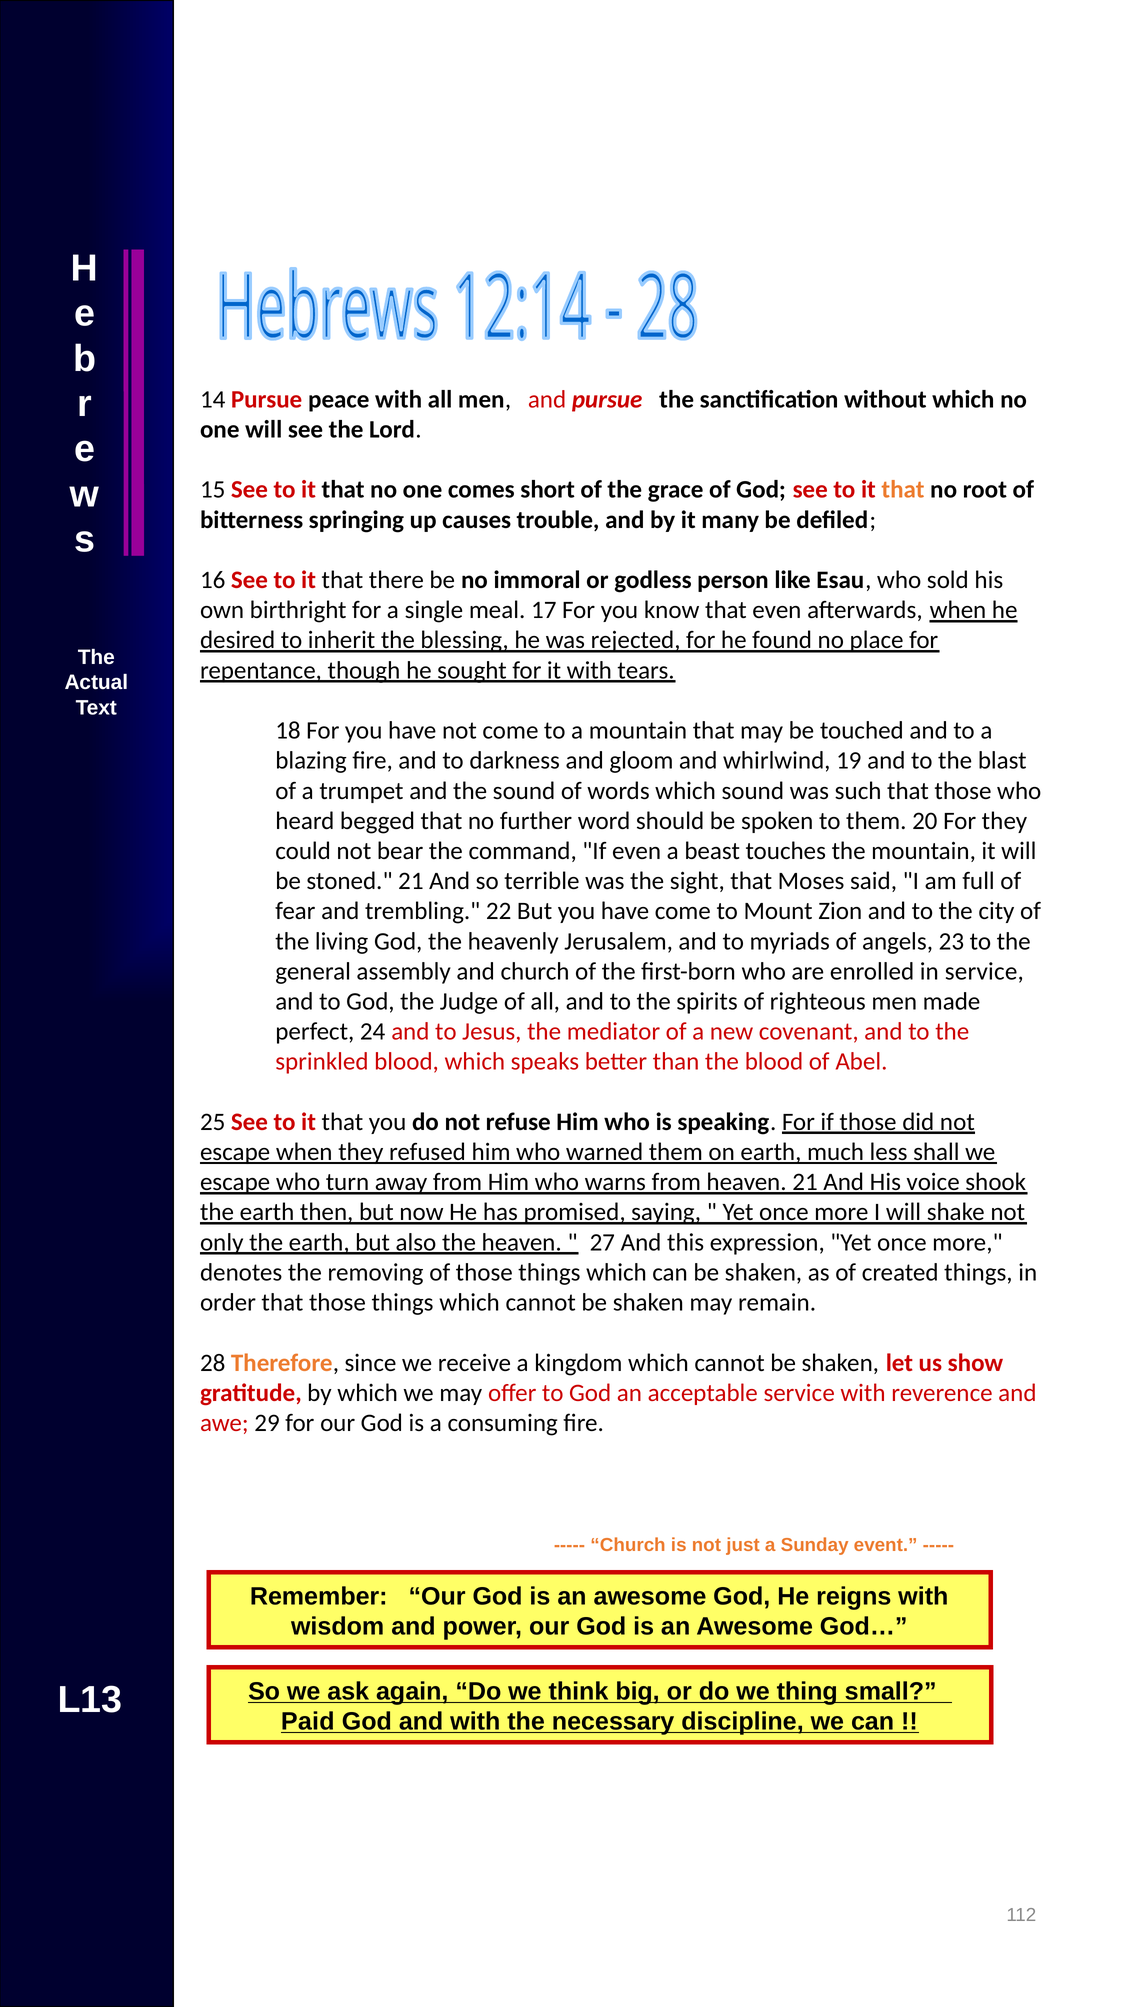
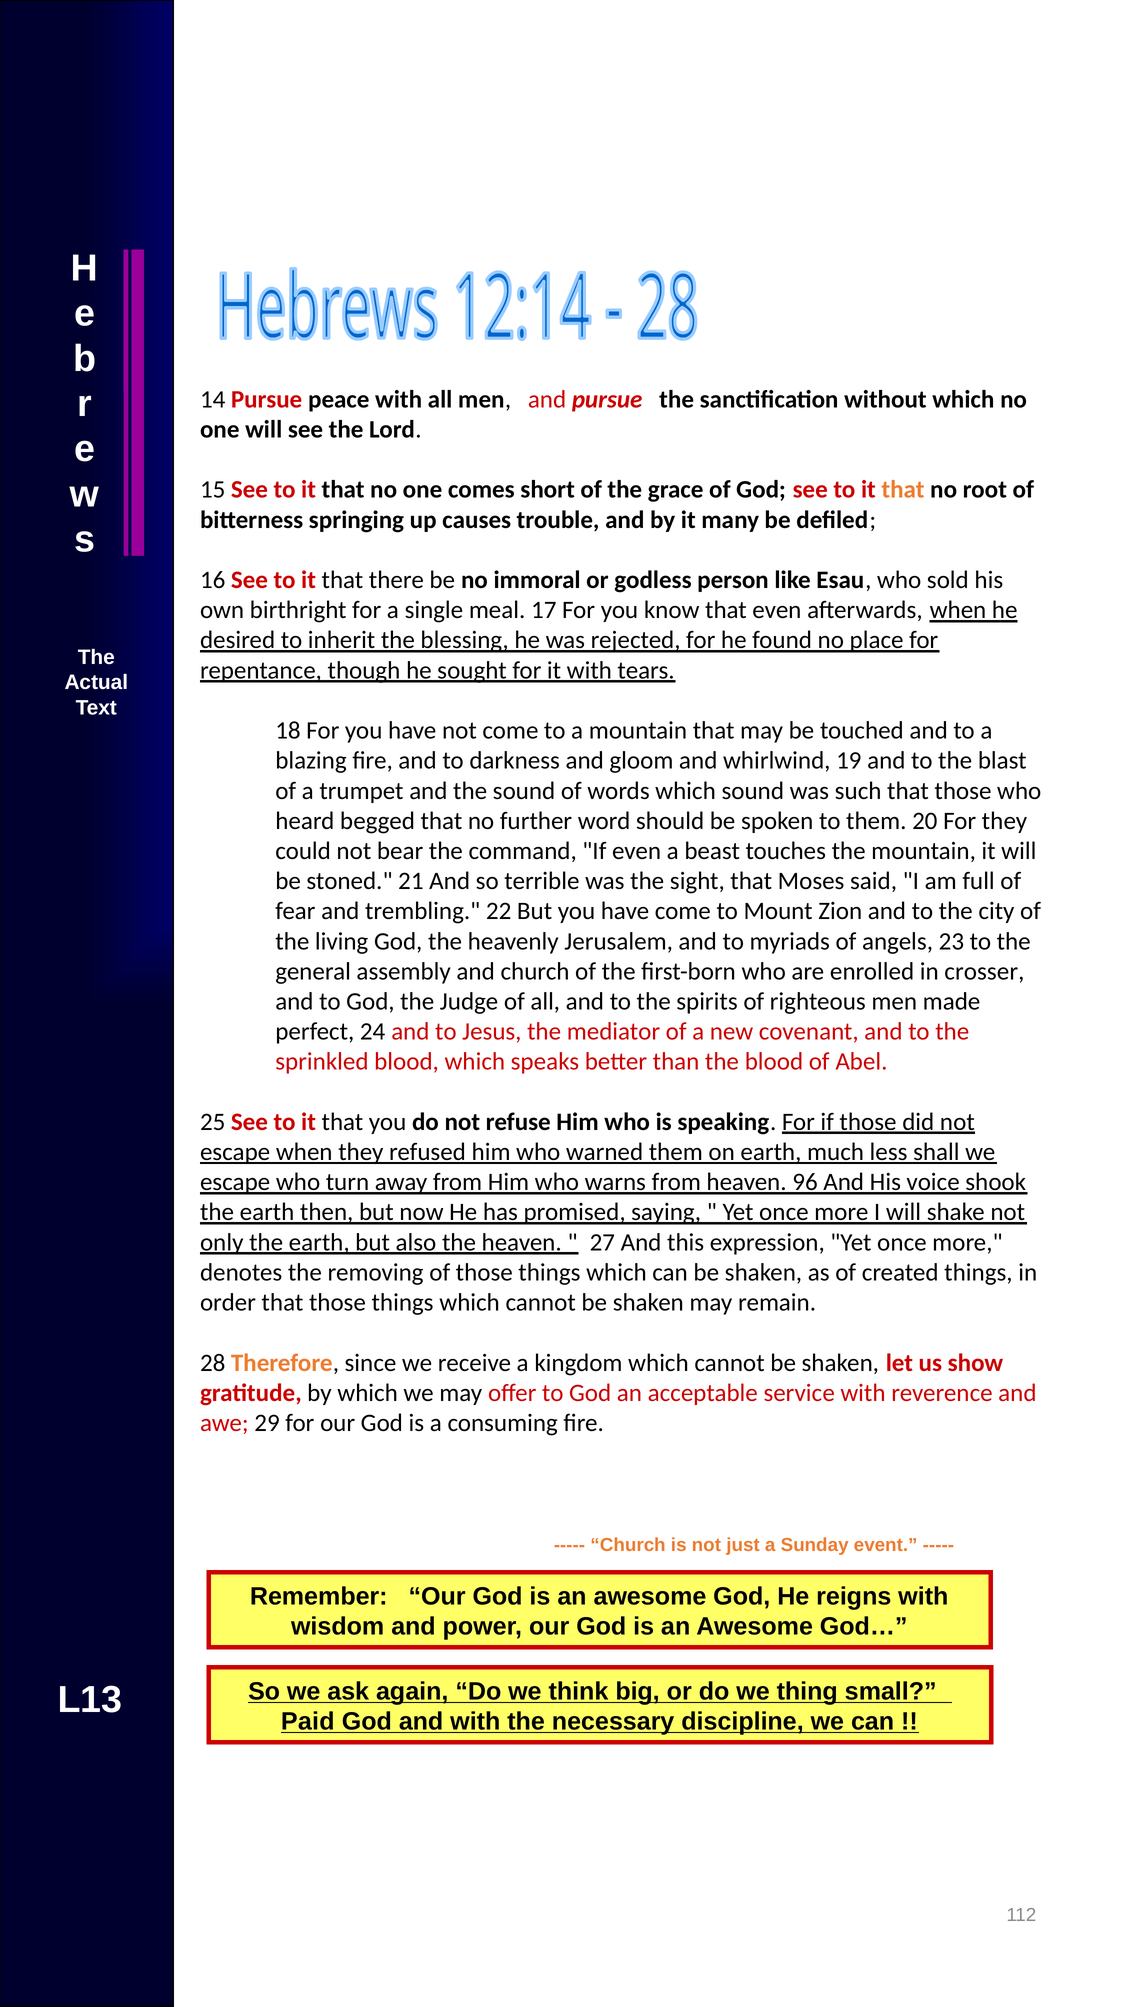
in service: service -> crosser
heaven 21: 21 -> 96
